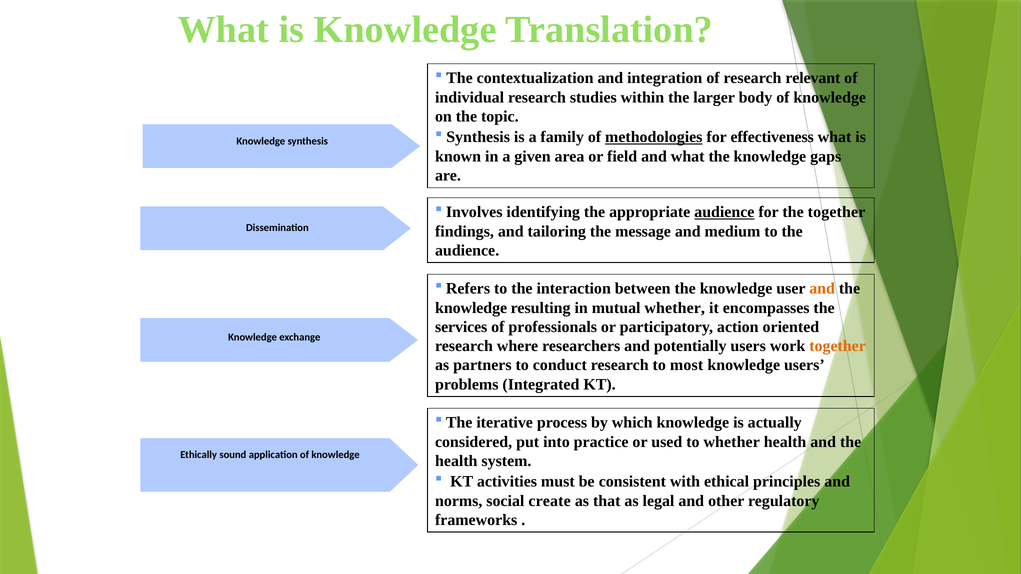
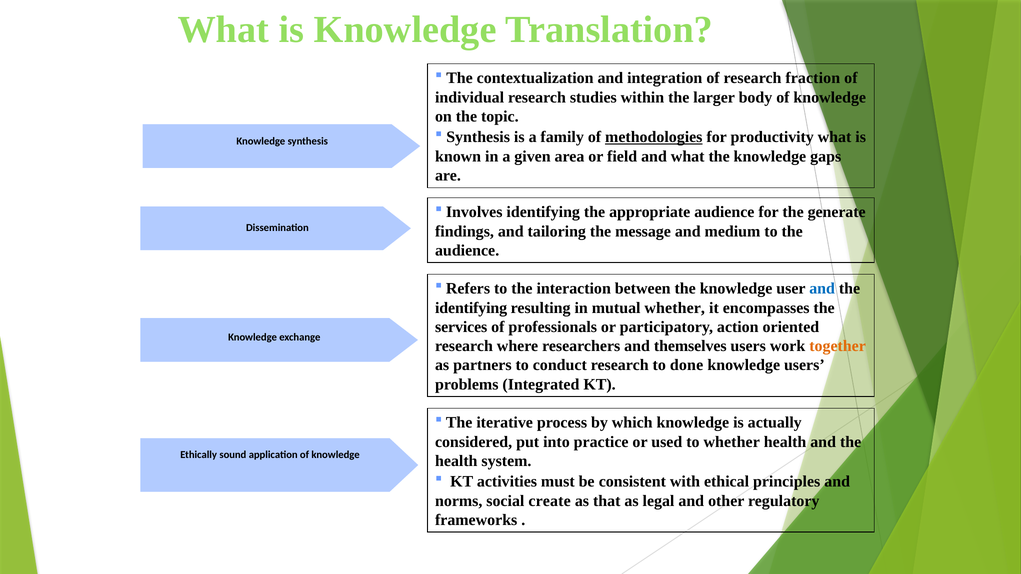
relevant: relevant -> fraction
effectiveness: effectiveness -> productivity
audience at (724, 212) underline: present -> none
the together: together -> generate
and at (822, 289) colour: orange -> blue
knowledge at (471, 308): knowledge -> identifying
potentially: potentially -> themselves
most: most -> done
